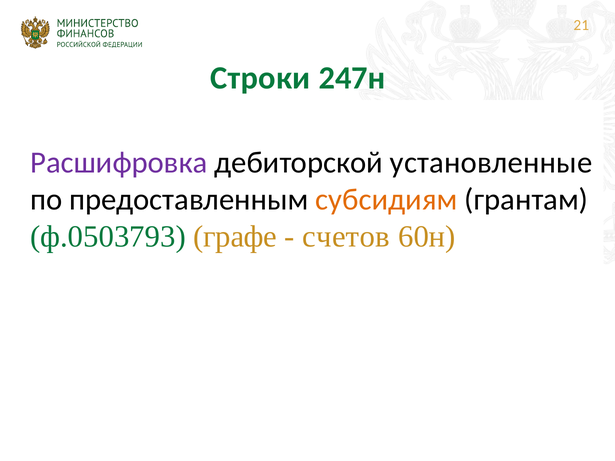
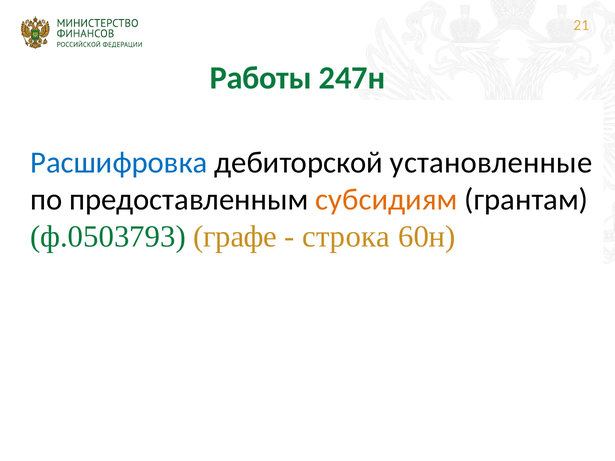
Строки: Строки -> Работы
Расшифровка colour: purple -> blue
счетов: счетов -> строка
